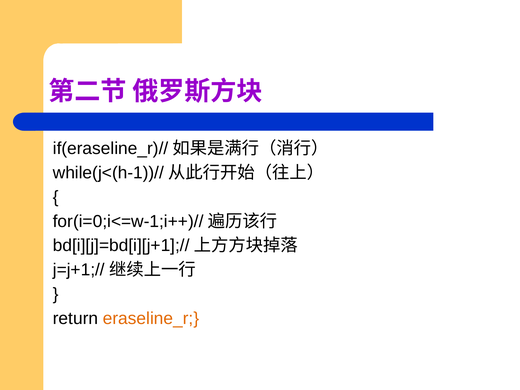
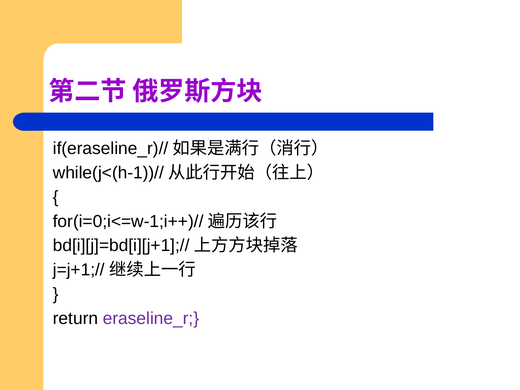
eraseline_r colour: orange -> purple
